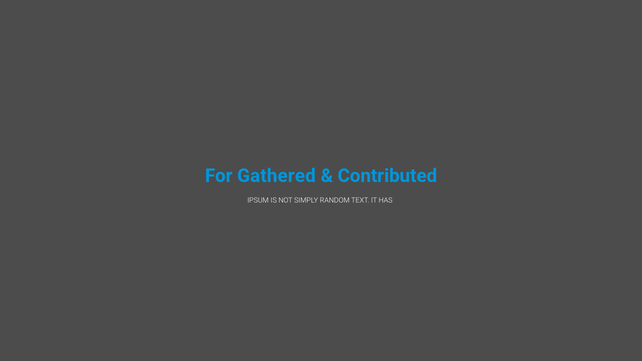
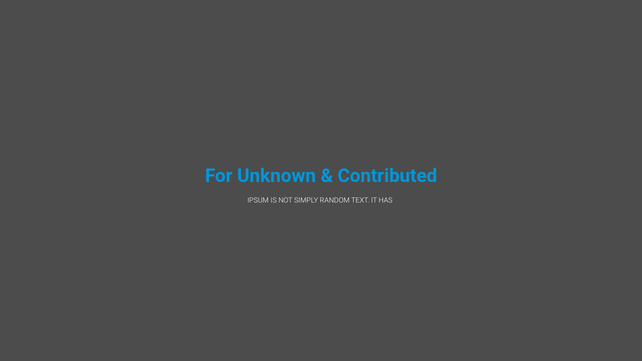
Gathered: Gathered -> Unknown
